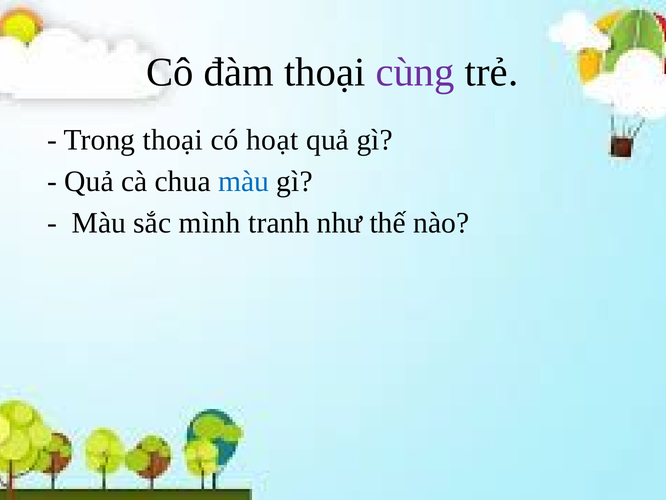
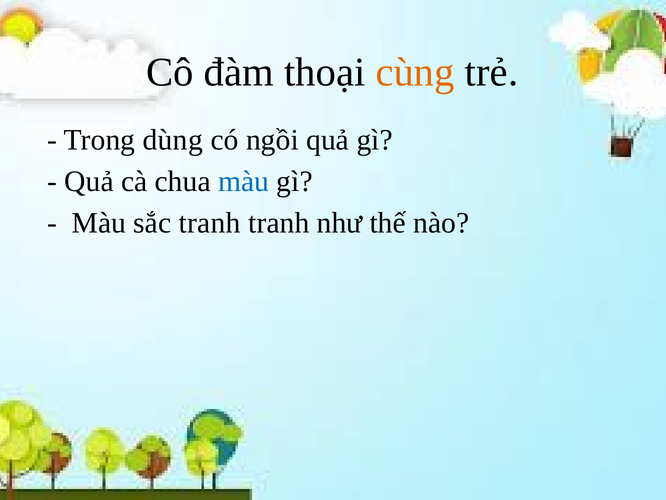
cùng colour: purple -> orange
Trong thoại: thoại -> dùng
hoạt: hoạt -> ngồi
sắc mình: mình -> tranh
